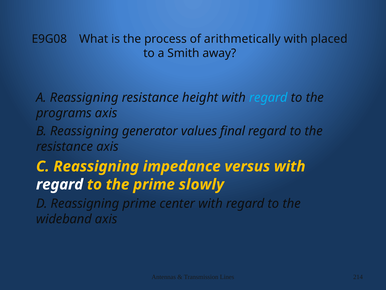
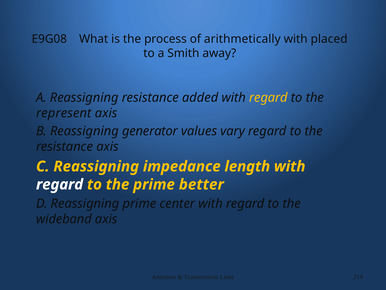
height: height -> added
regard at (268, 97) colour: light blue -> yellow
programs: programs -> represent
final: final -> vary
versus: versus -> length
slowly: slowly -> better
